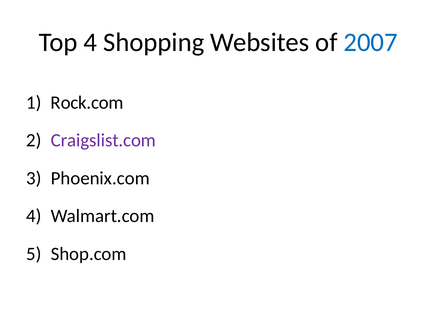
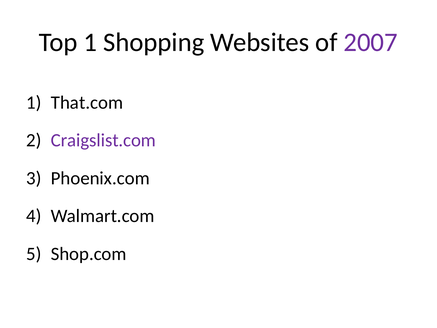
Top 4: 4 -> 1
2007 colour: blue -> purple
Rock.com: Rock.com -> That.com
